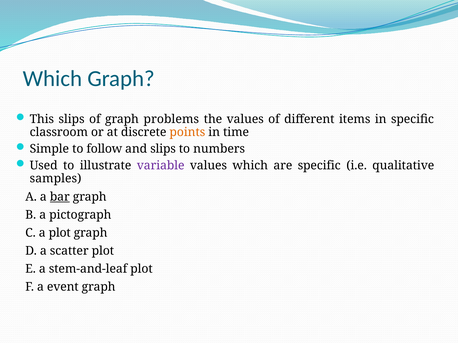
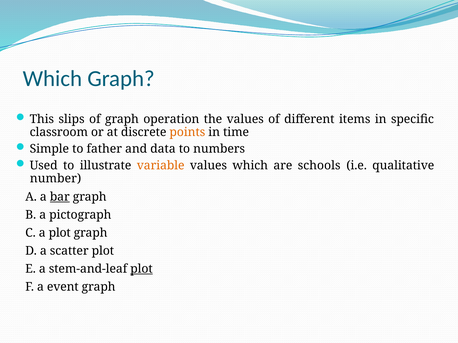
problems: problems -> operation
follow: follow -> father
and slips: slips -> data
variable colour: purple -> orange
are specific: specific -> schools
samples: samples -> number
plot at (141, 269) underline: none -> present
